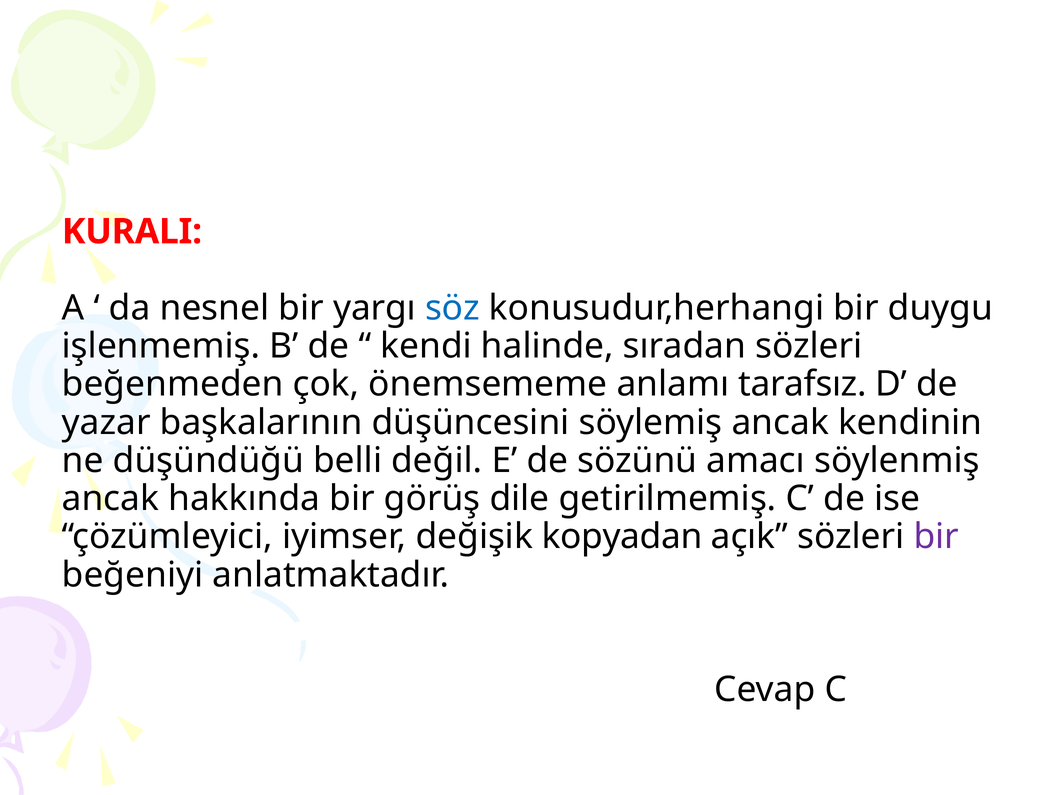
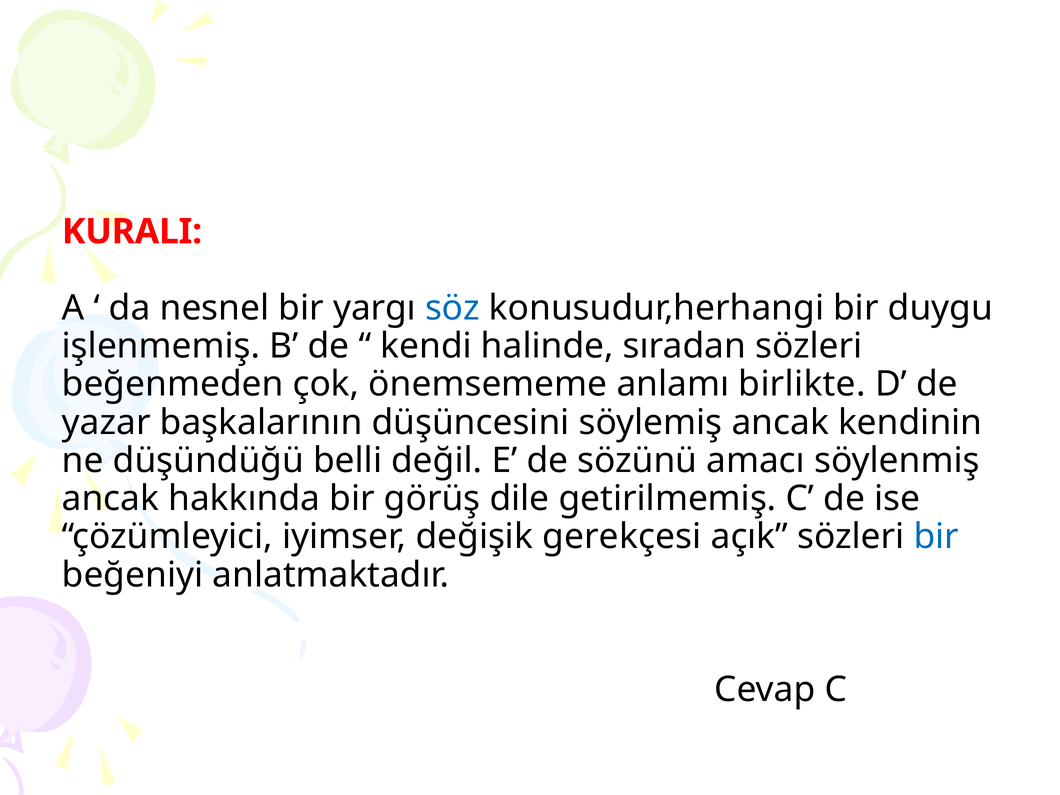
tarafsız: tarafsız -> birlikte
kopyadan: kopyadan -> gerekçesi
bir at (936, 537) colour: purple -> blue
